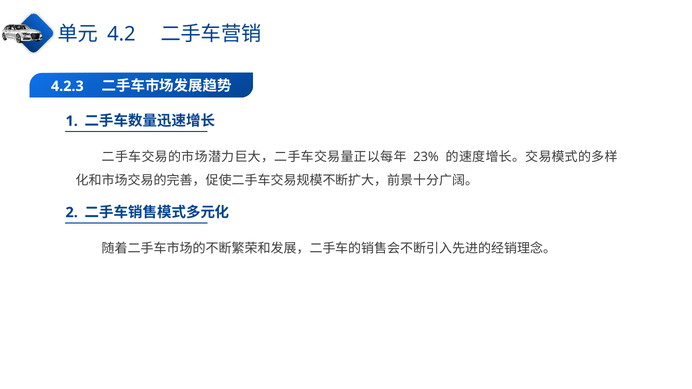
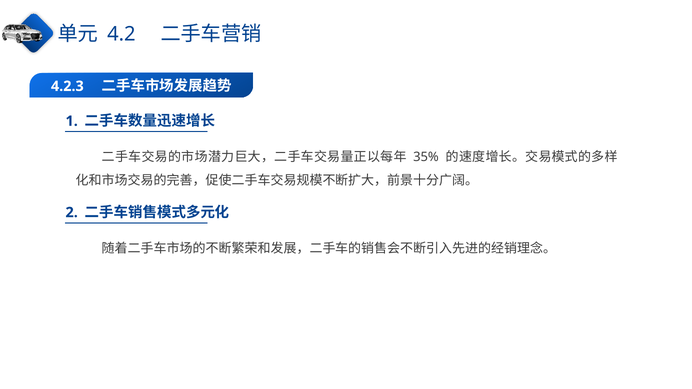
23%: 23% -> 35%
